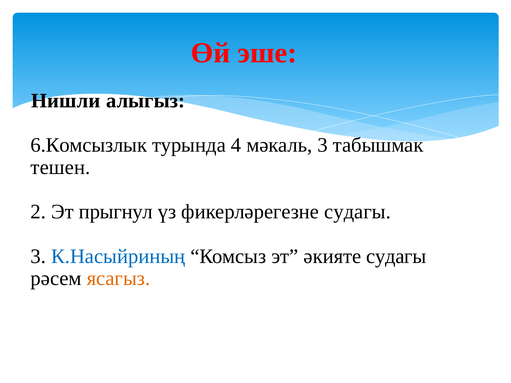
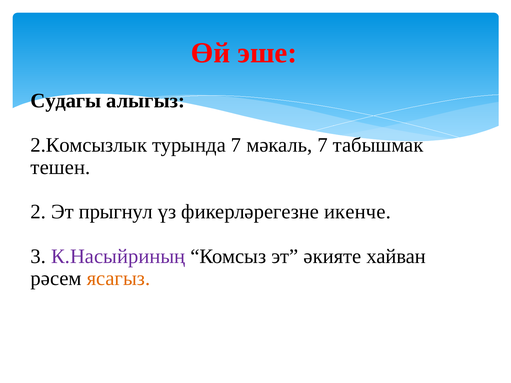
Нишли: Нишли -> Судагы
6.Комсызлык: 6.Комсызлык -> 2.Комсызлык
турында 4: 4 -> 7
мәкаль 3: 3 -> 7
фикерләрегезне судагы: судагы -> икенче
К.Насыйриның colour: blue -> purple
әкияте судагы: судагы -> хайван
